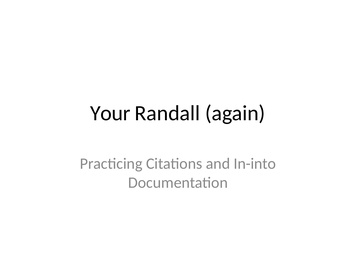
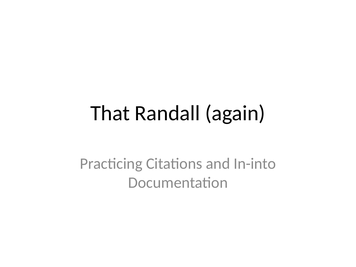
Your: Your -> That
